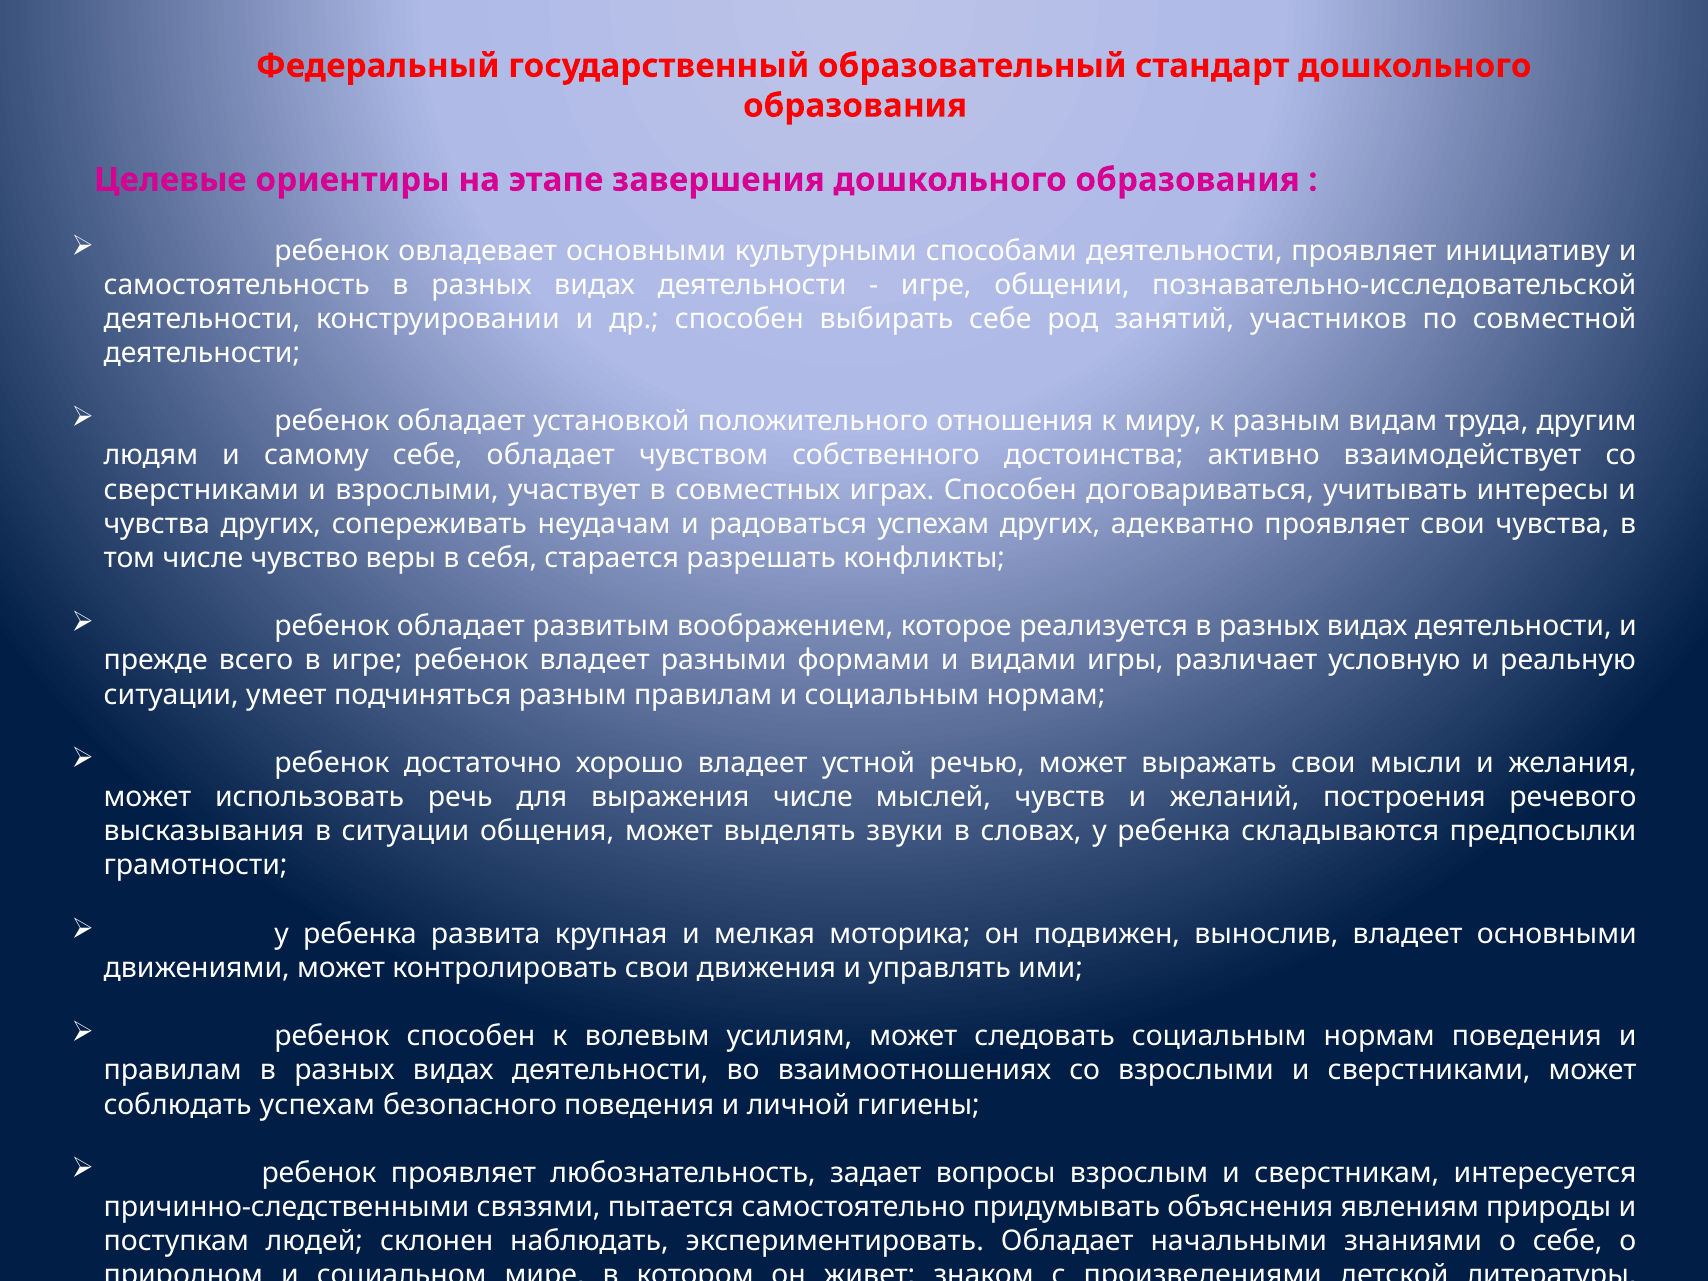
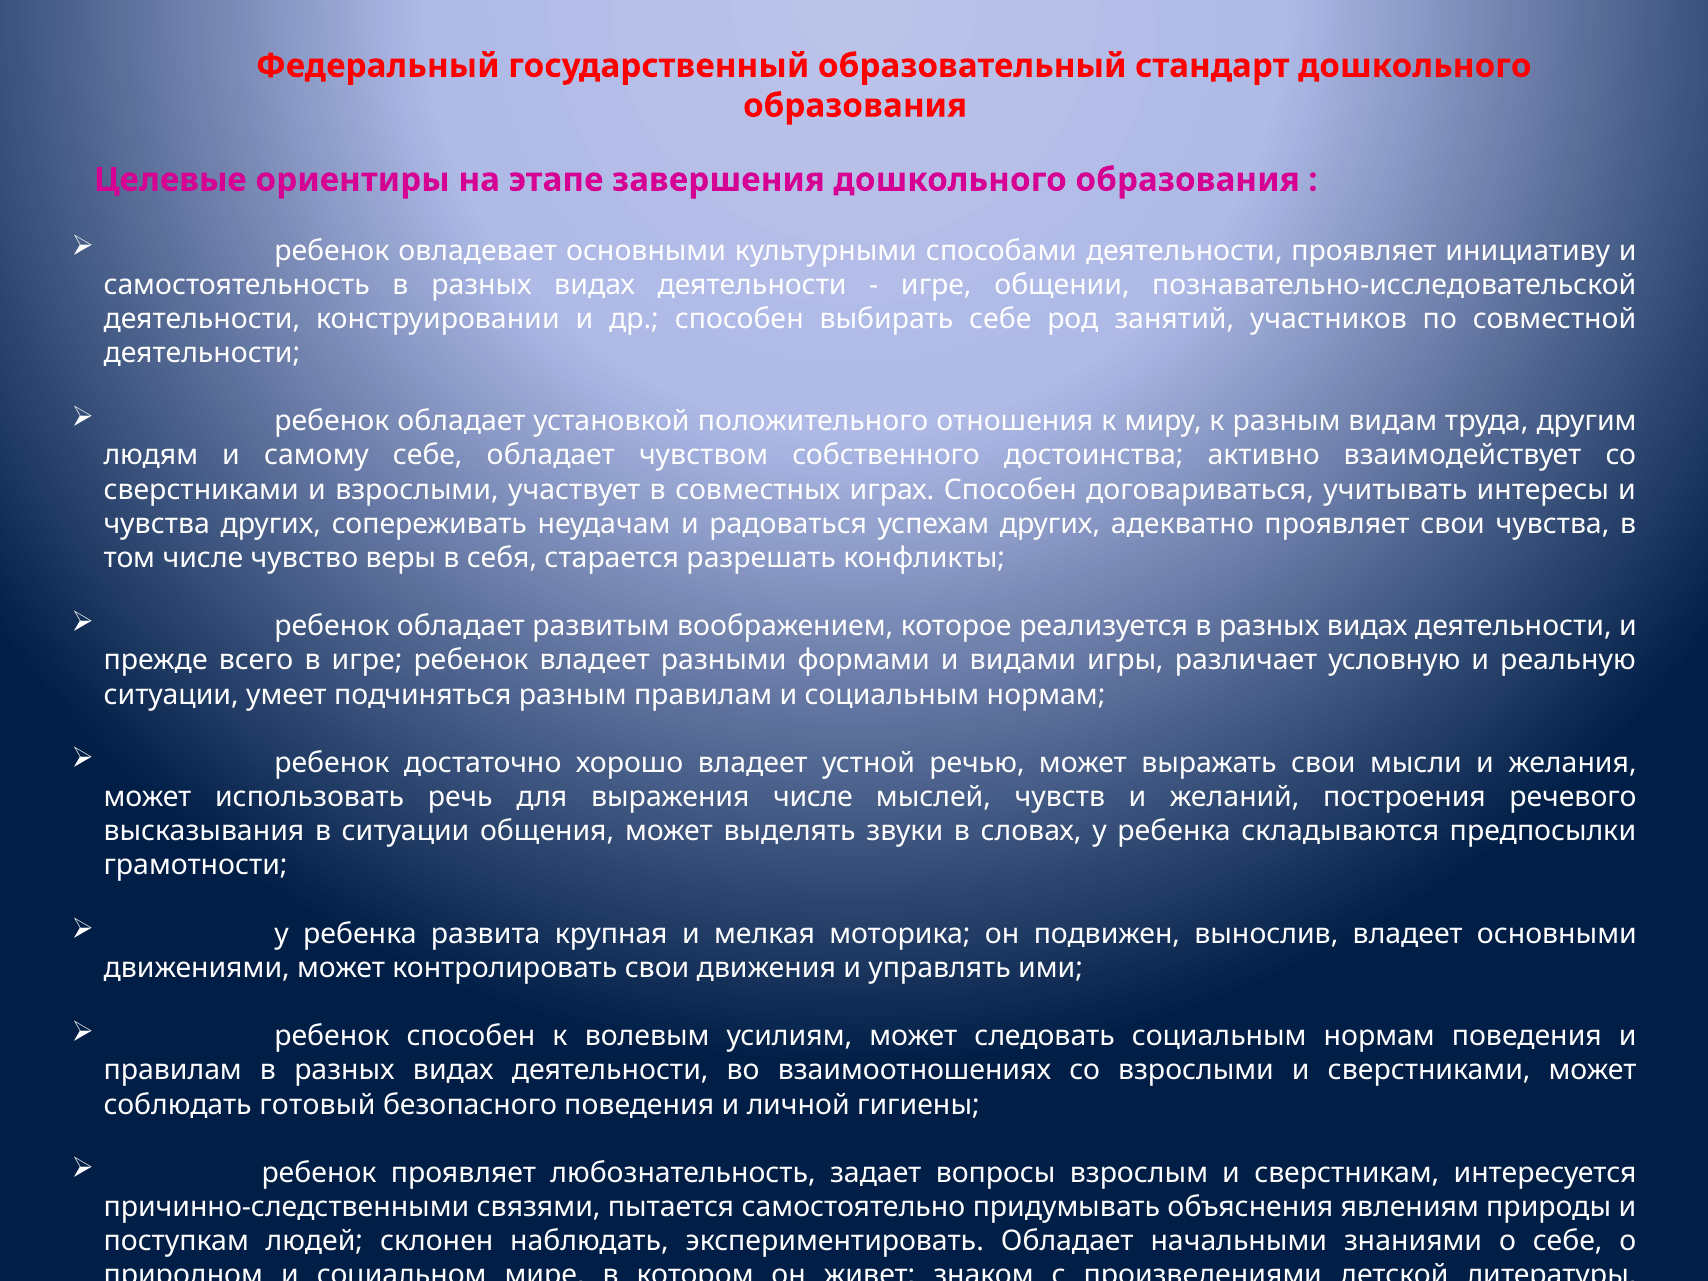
соблюдать успехам: успехам -> готовый
